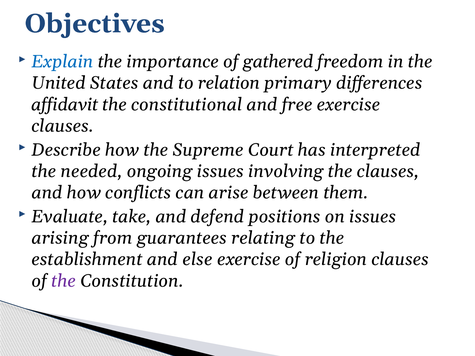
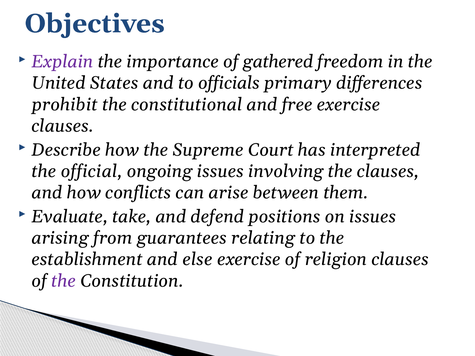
Explain colour: blue -> purple
relation: relation -> officials
affidavit: affidavit -> prohibit
needed: needed -> official
